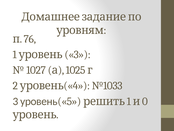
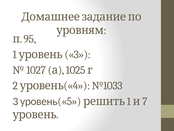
76: 76 -> 95
0: 0 -> 7
